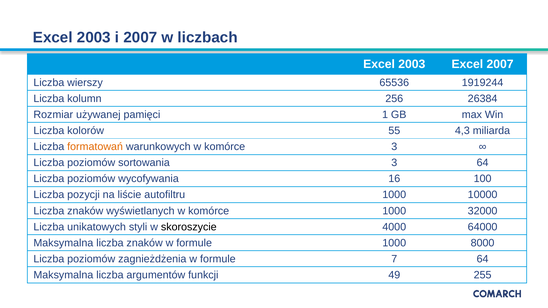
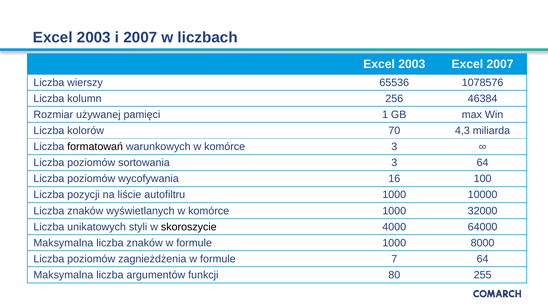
1919244: 1919244 -> 1078576
26384: 26384 -> 46384
55: 55 -> 70
formatowań colour: orange -> black
49: 49 -> 80
